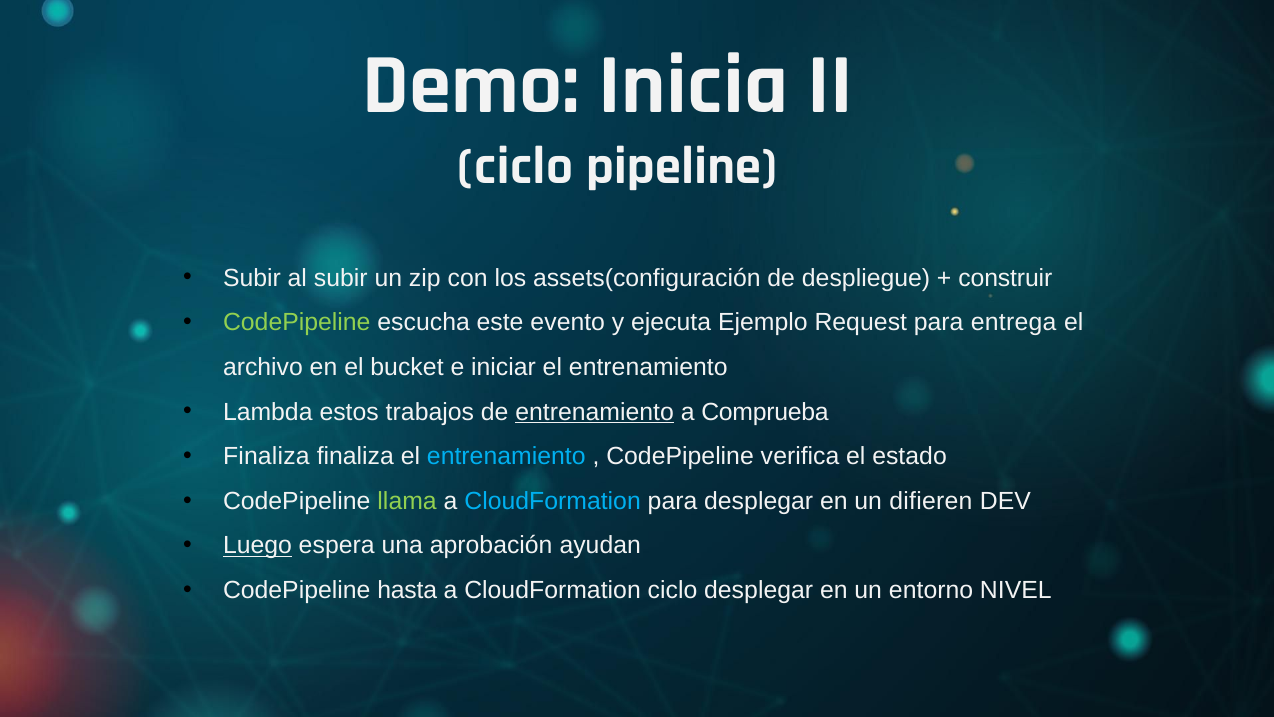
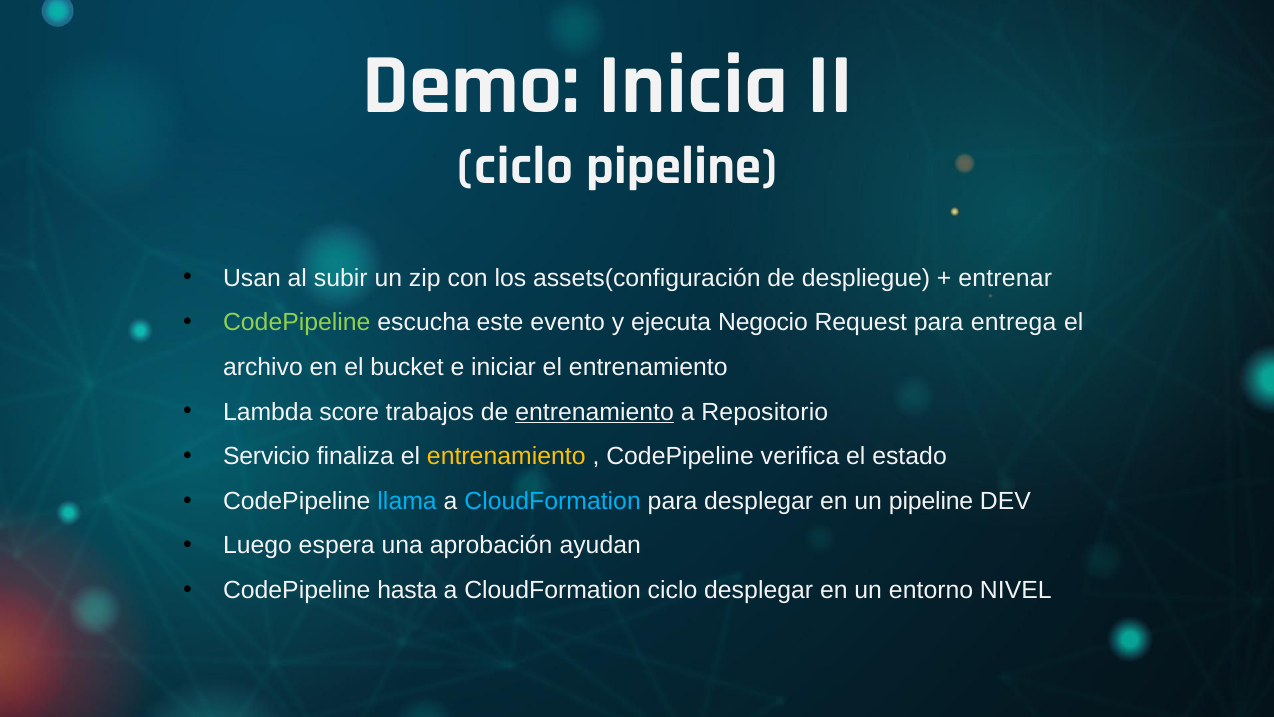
Subir at (252, 278): Subir -> Usan
construir: construir -> entrenar
Ejemplo: Ejemplo -> Negocio
estos: estos -> score
Comprueba: Comprueba -> Repositorio
Finaliza at (266, 456): Finaliza -> Servicio
entrenamiento at (506, 456) colour: light blue -> yellow
llama colour: light green -> light blue
un difieren: difieren -> pipeline
Luego underline: present -> none
